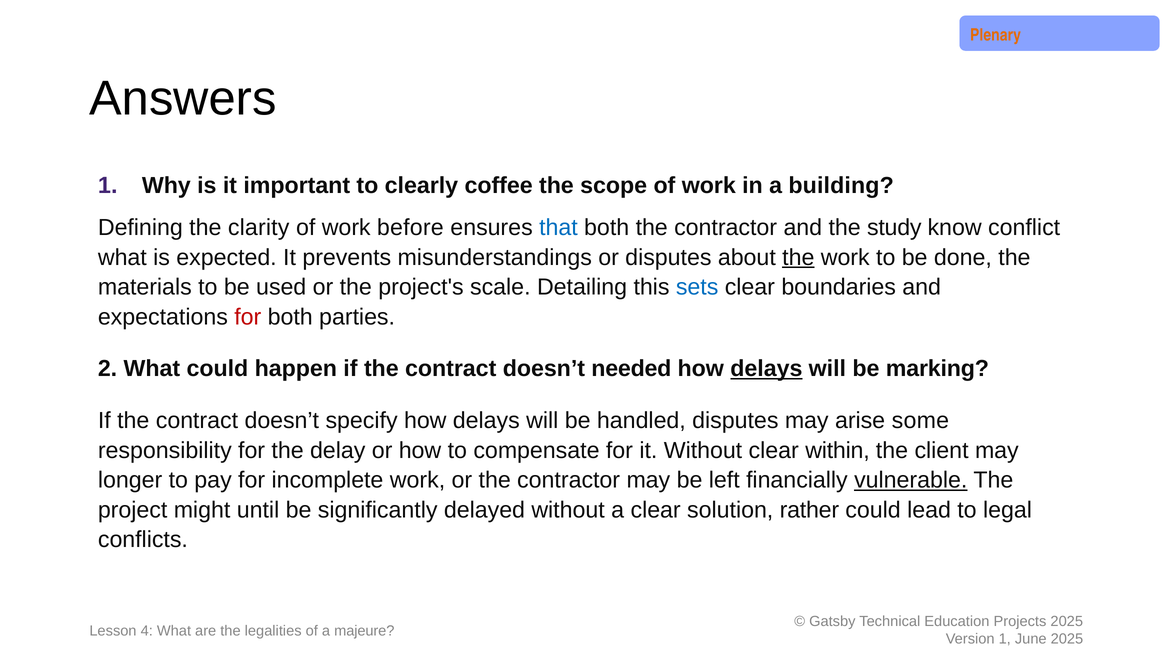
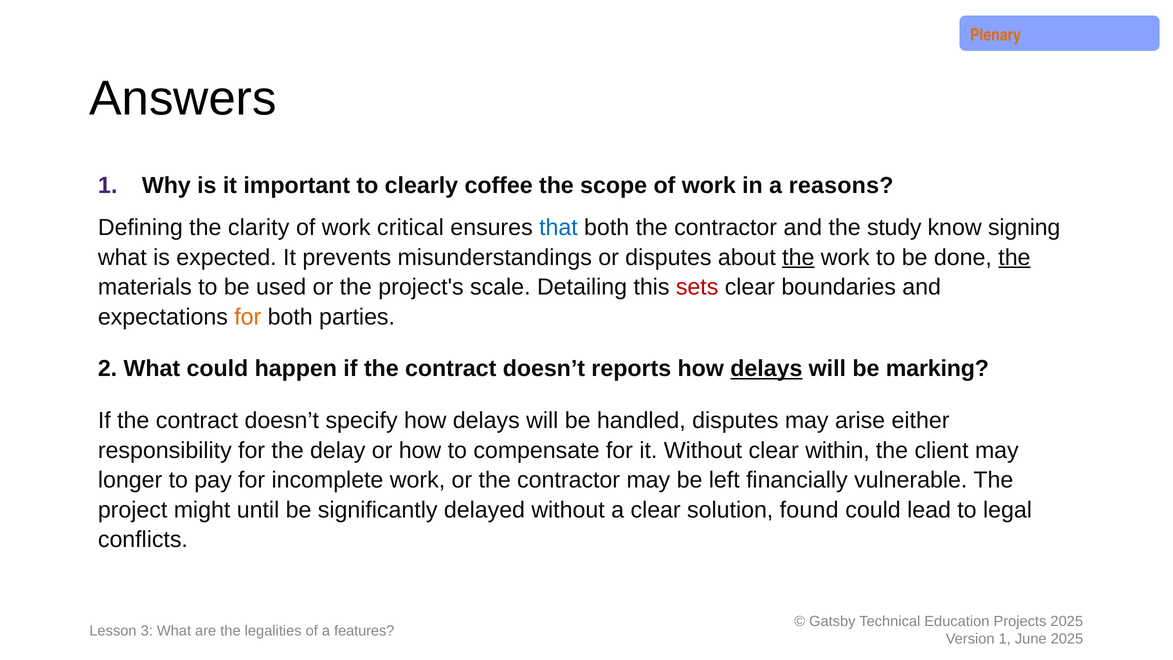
building: building -> reasons
before: before -> critical
conflict: conflict -> signing
the at (1014, 257) underline: none -> present
sets colour: blue -> red
for at (248, 317) colour: red -> orange
needed: needed -> reports
some: some -> either
vulnerable underline: present -> none
rather: rather -> found
4: 4 -> 3
majeure: majeure -> features
